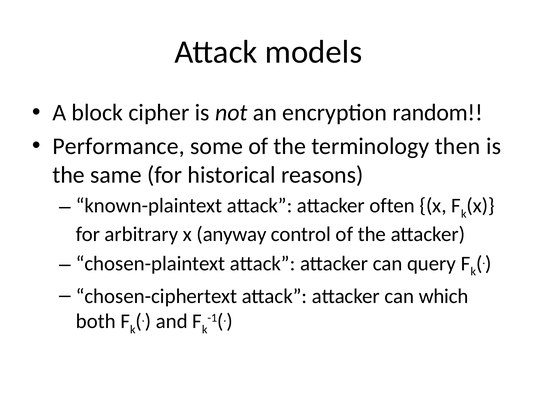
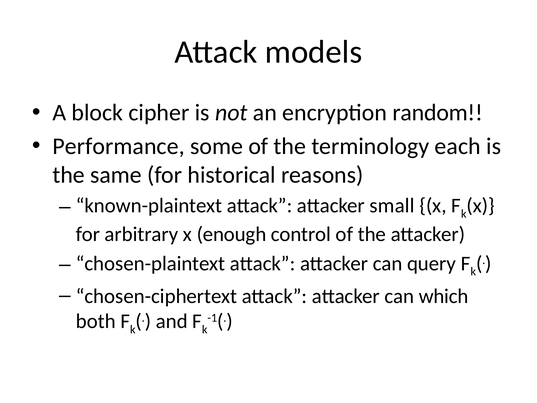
then: then -> each
often: often -> small
anyway: anyway -> enough
